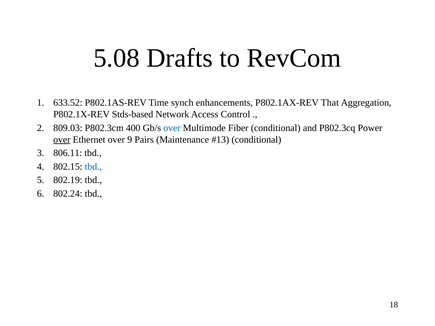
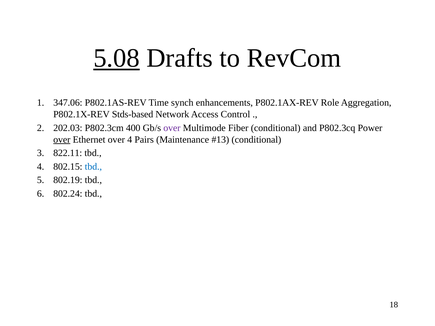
5.08 underline: none -> present
633.52: 633.52 -> 347.06
That: That -> Role
809.03: 809.03 -> 202.03
over at (172, 128) colour: blue -> purple
over 9: 9 -> 4
806.11: 806.11 -> 822.11
